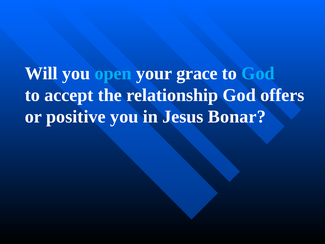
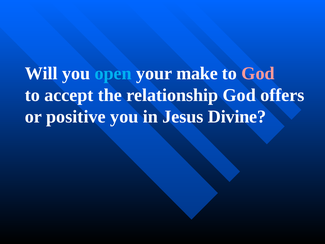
grace: grace -> make
God at (258, 73) colour: light blue -> pink
Bonar: Bonar -> Divine
